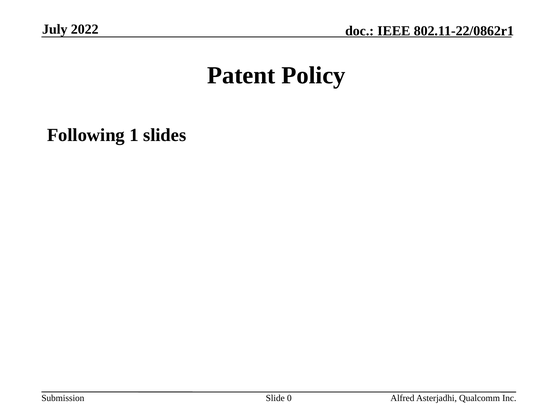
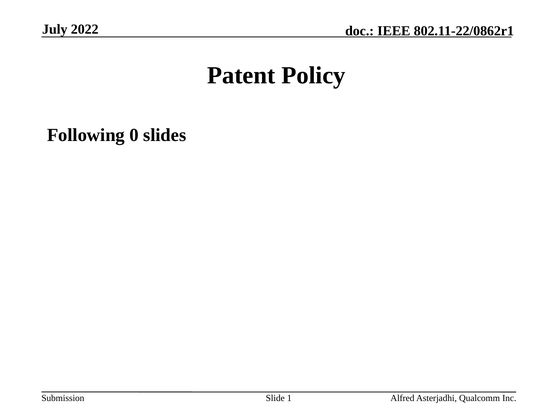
1: 1 -> 0
0: 0 -> 1
